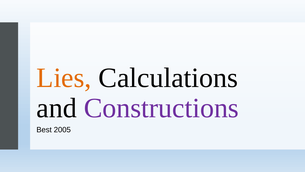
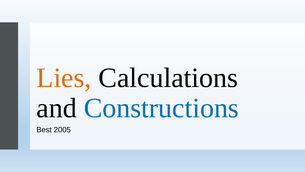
Constructions colour: purple -> blue
